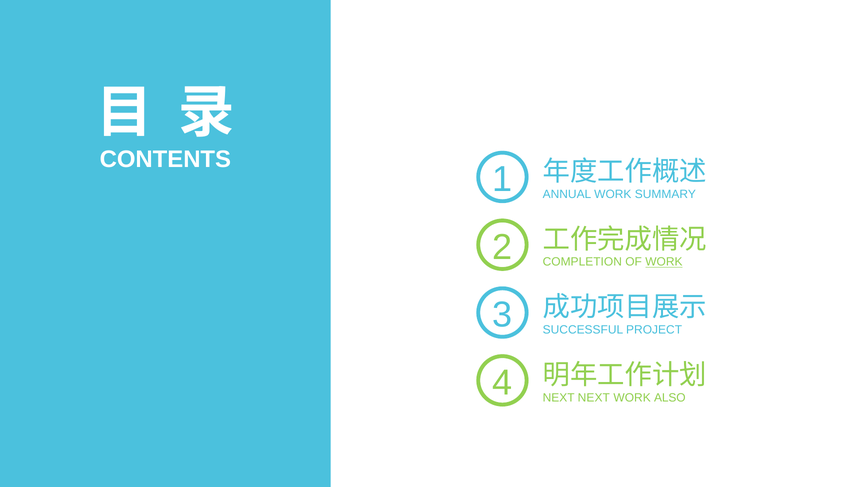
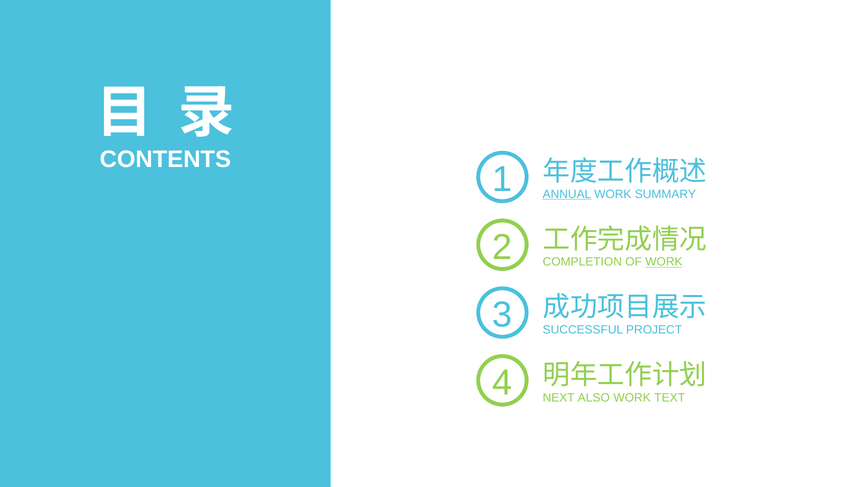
ANNUAL underline: none -> present
NEXT NEXT: NEXT -> ALSO
ALSO: ALSO -> TEXT
